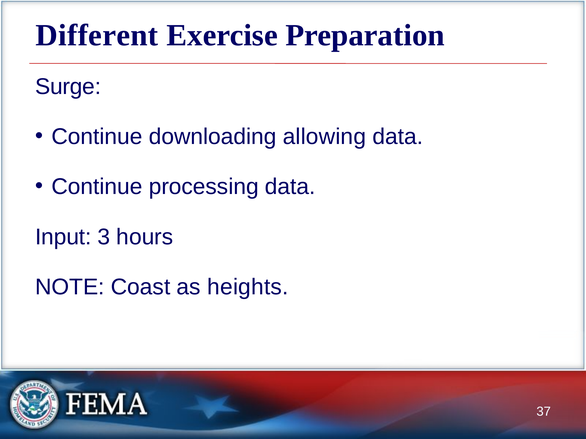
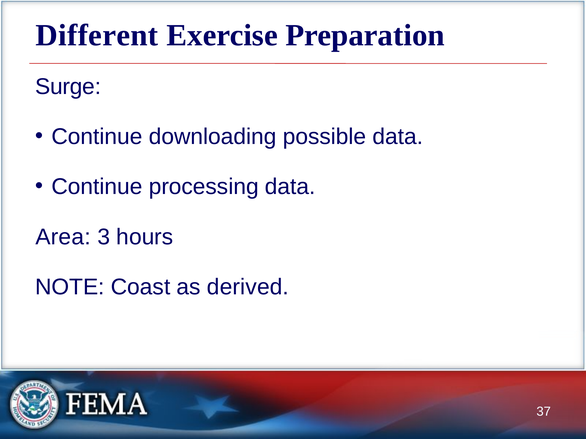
allowing: allowing -> possible
Input: Input -> Area
heights: heights -> derived
